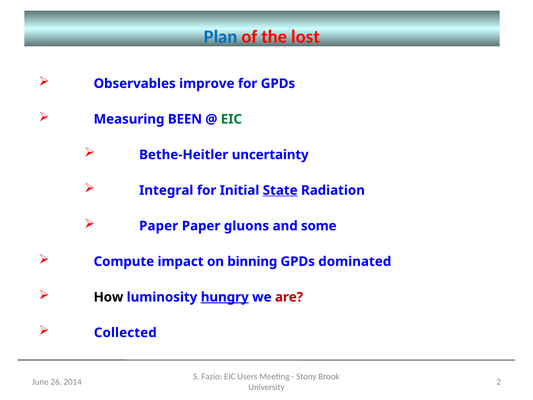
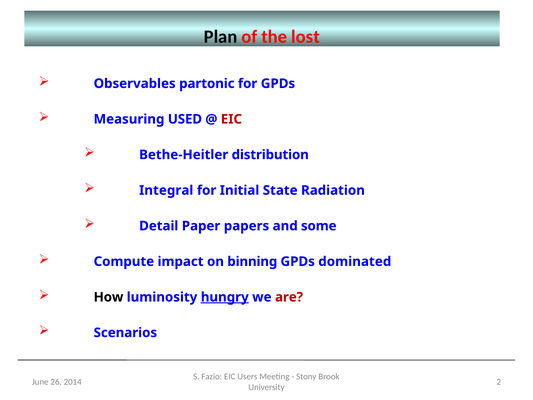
Plan colour: blue -> black
improve: improve -> partonic
BEEN: BEEN -> USED
EIC at (231, 119) colour: green -> red
uncertainty: uncertainty -> distribution
State underline: present -> none
Paper at (159, 226): Paper -> Detail
gluons: gluons -> papers
Collected: Collected -> Scenarios
